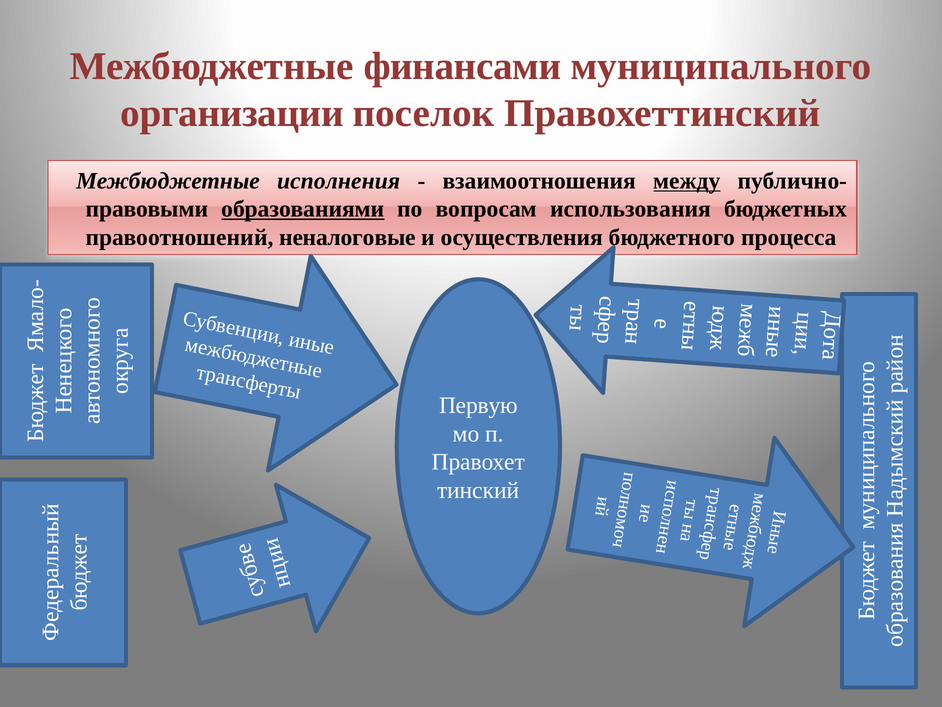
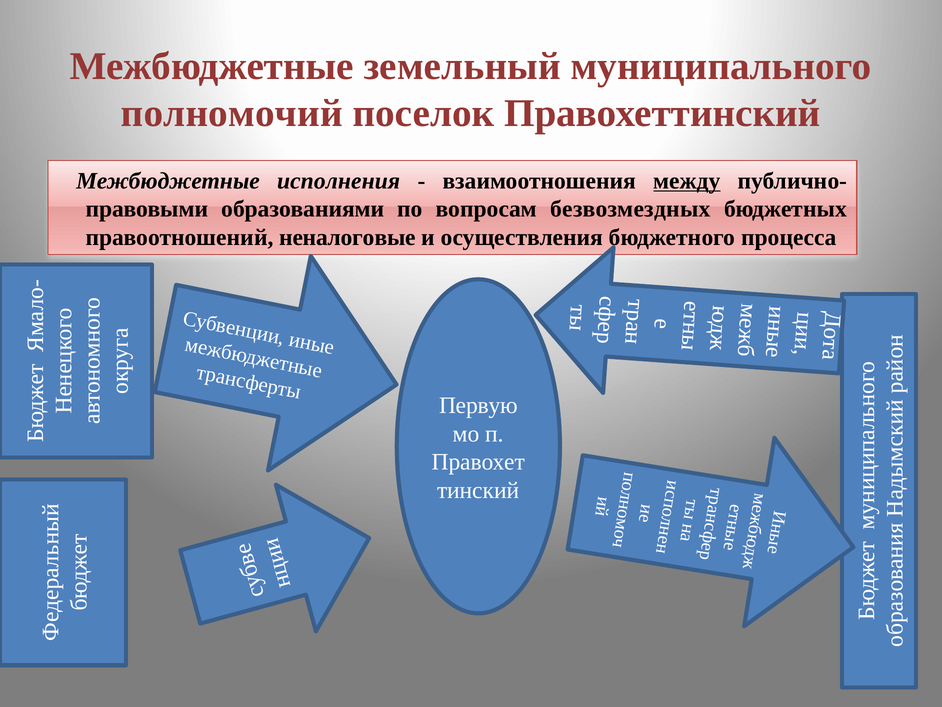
финансами: финансами -> земельный
организации: организации -> полномочий
образованиями underline: present -> none
использования: использования -> безвозмездных
